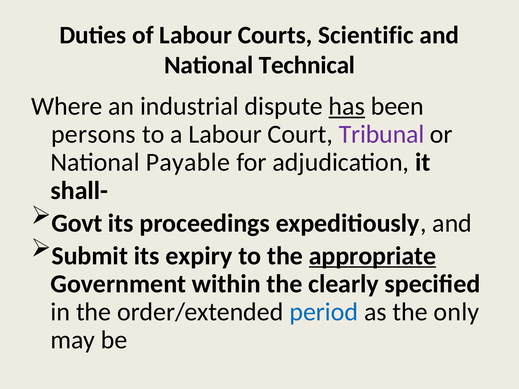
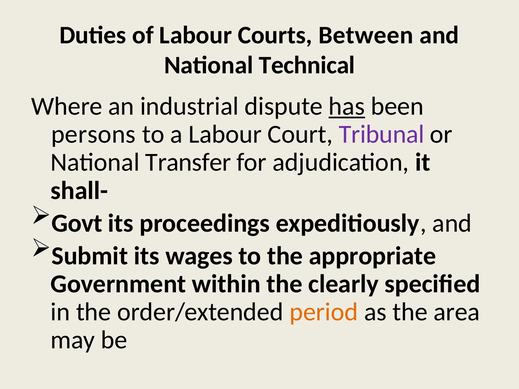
Scientific: Scientific -> Between
Payable: Payable -> Transfer
expiry: expiry -> wages
appropriate underline: present -> none
period colour: blue -> orange
only: only -> area
